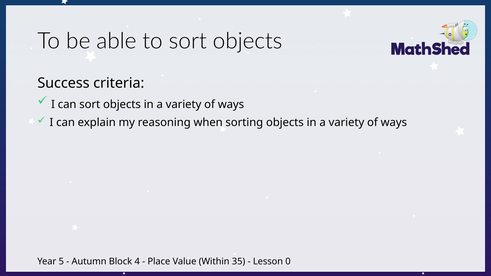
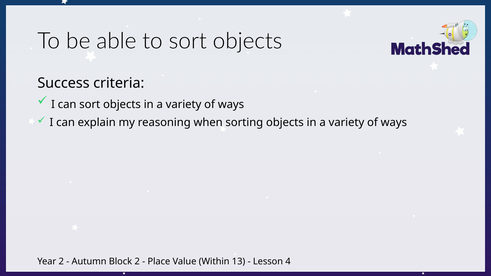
Year 5: 5 -> 2
Block 4: 4 -> 2
35: 35 -> 13
0: 0 -> 4
